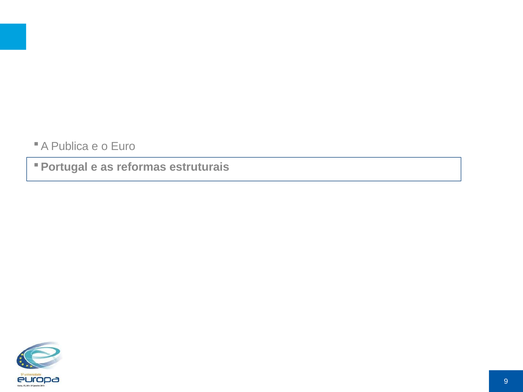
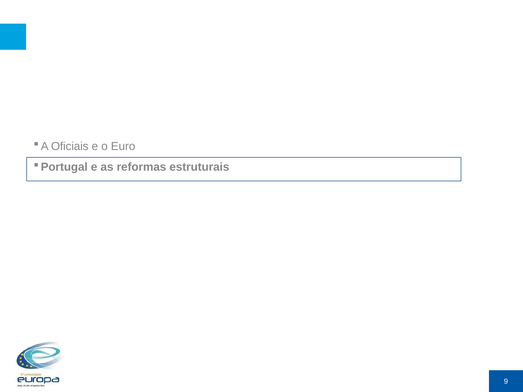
Publica: Publica -> Oficiais
